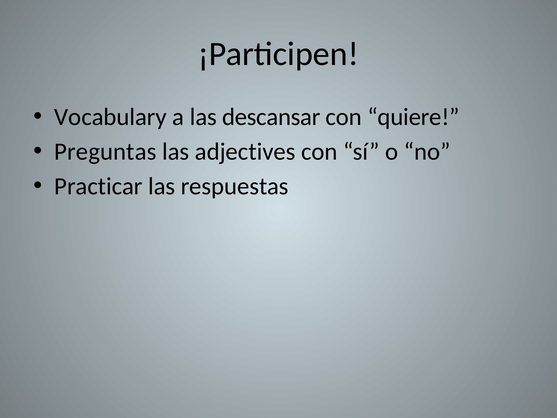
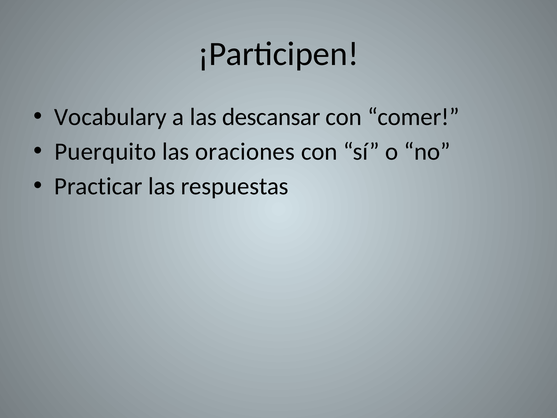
quiere: quiere -> comer
Preguntas: Preguntas -> Puerquito
adjectives: adjectives -> oraciones
